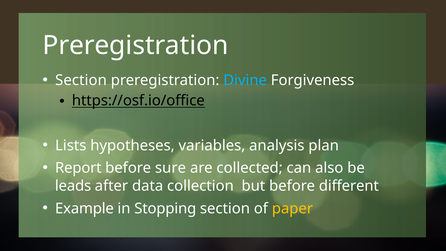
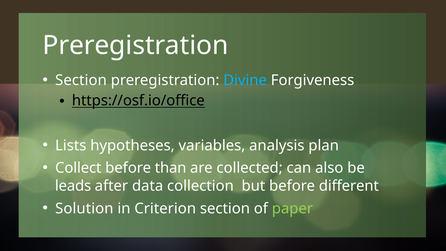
Report: Report -> Collect
sure: sure -> than
Example: Example -> Solution
Stopping: Stopping -> Criterion
paper colour: yellow -> light green
